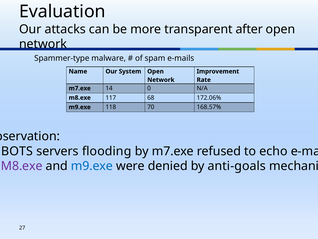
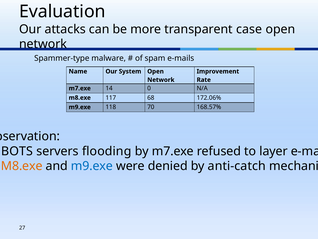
after: after -> case
echo: echo -> layer
M8.exe at (22, 166) colour: purple -> orange
anti-goals: anti-goals -> anti-catch
